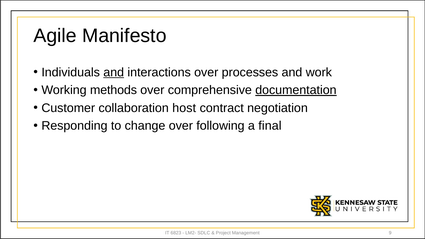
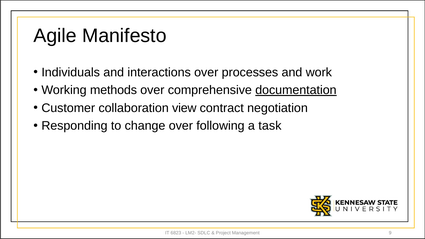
and at (114, 72) underline: present -> none
host: host -> view
final: final -> task
